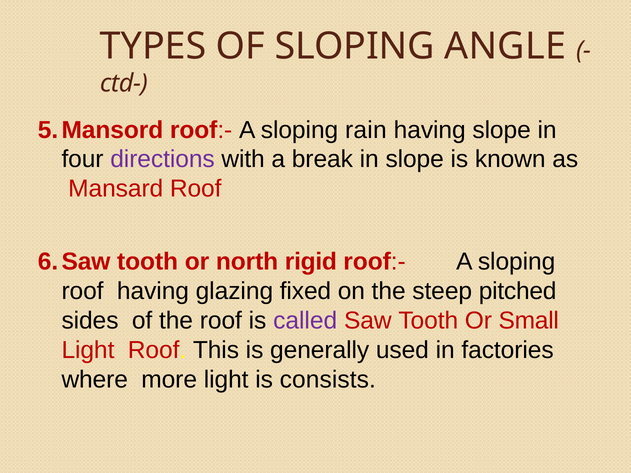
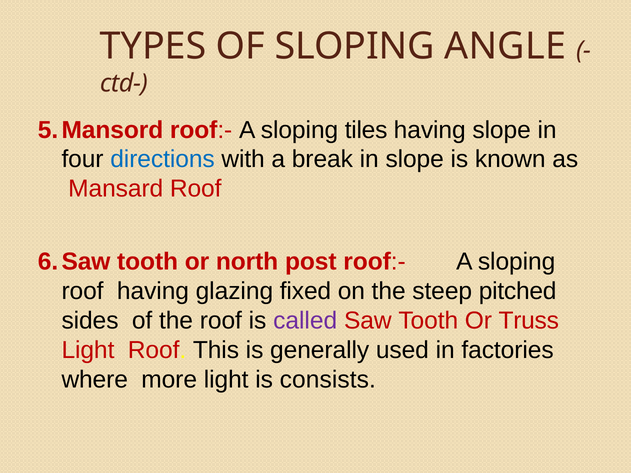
rain: rain -> tiles
directions colour: purple -> blue
rigid: rigid -> post
Small: Small -> Truss
